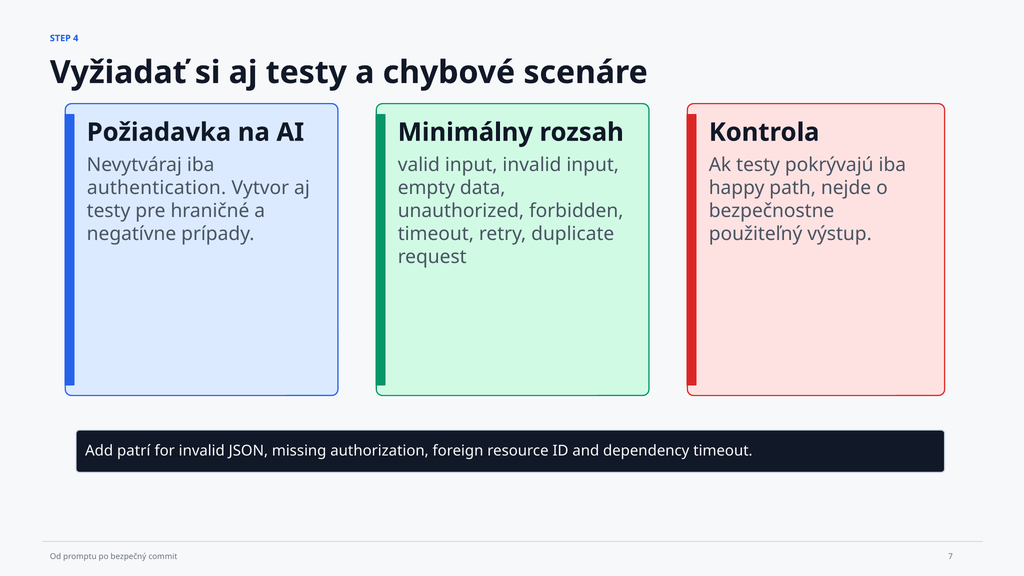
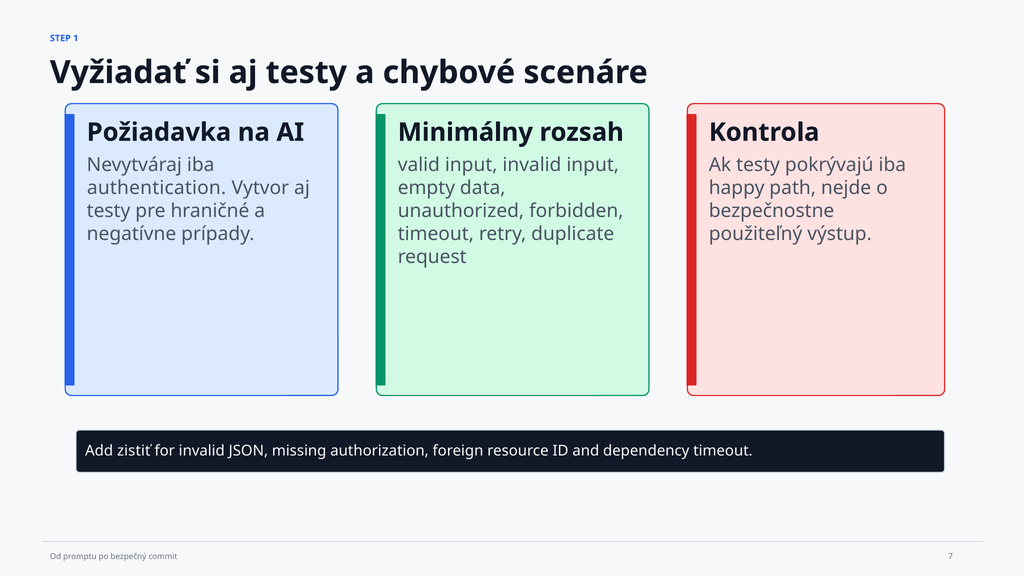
4: 4 -> 1
patrí: patrí -> zistiť
